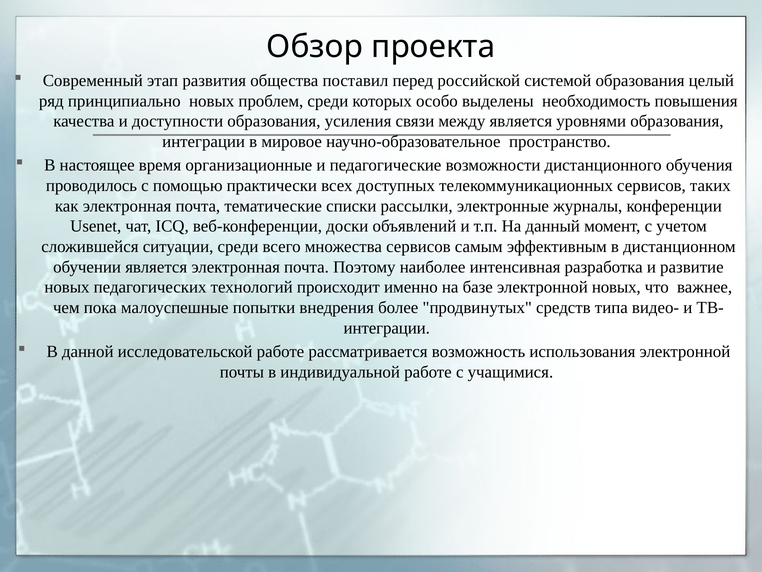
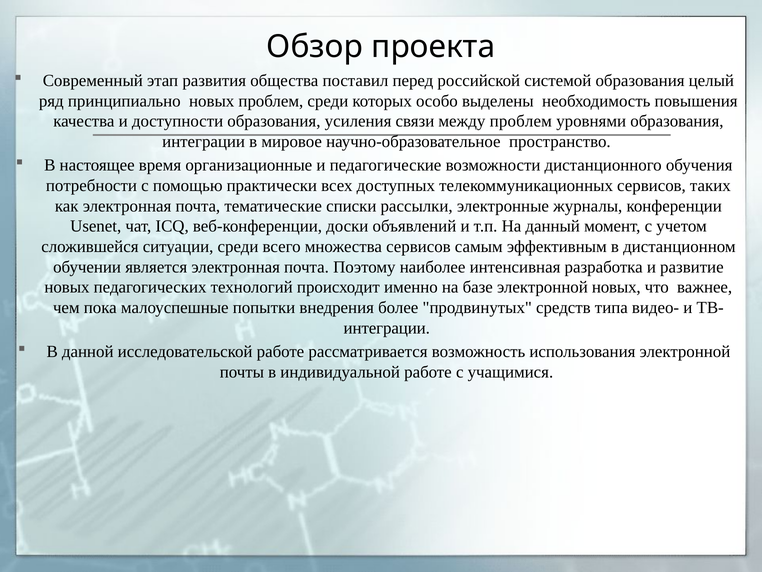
между является: является -> проблем
проводилось: проводилось -> потребности
